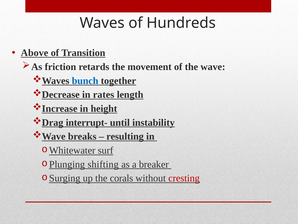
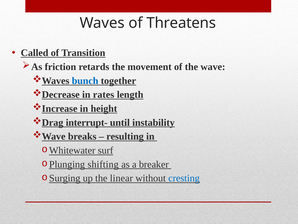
Hundreds: Hundreds -> Threatens
Above: Above -> Called
corals: corals -> linear
cresting colour: red -> blue
